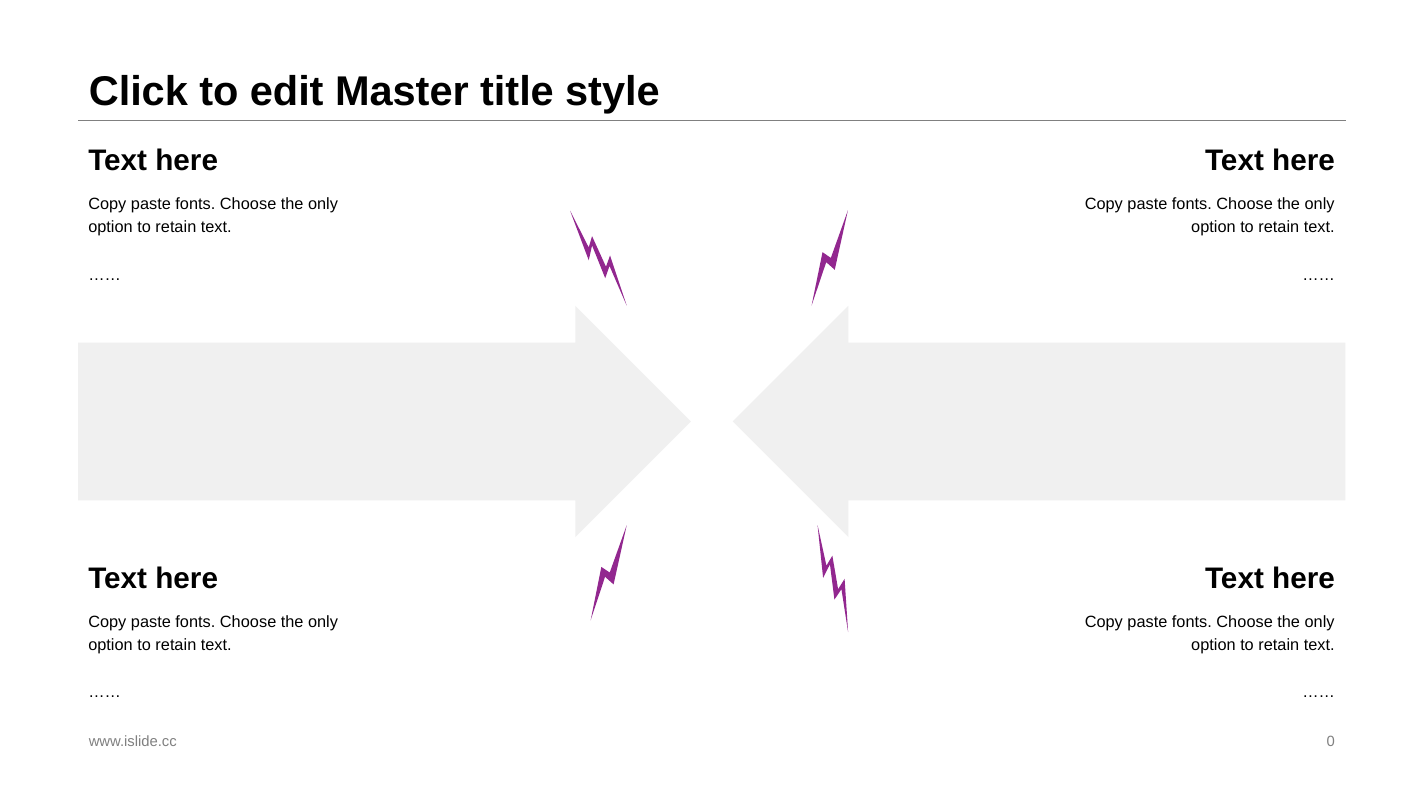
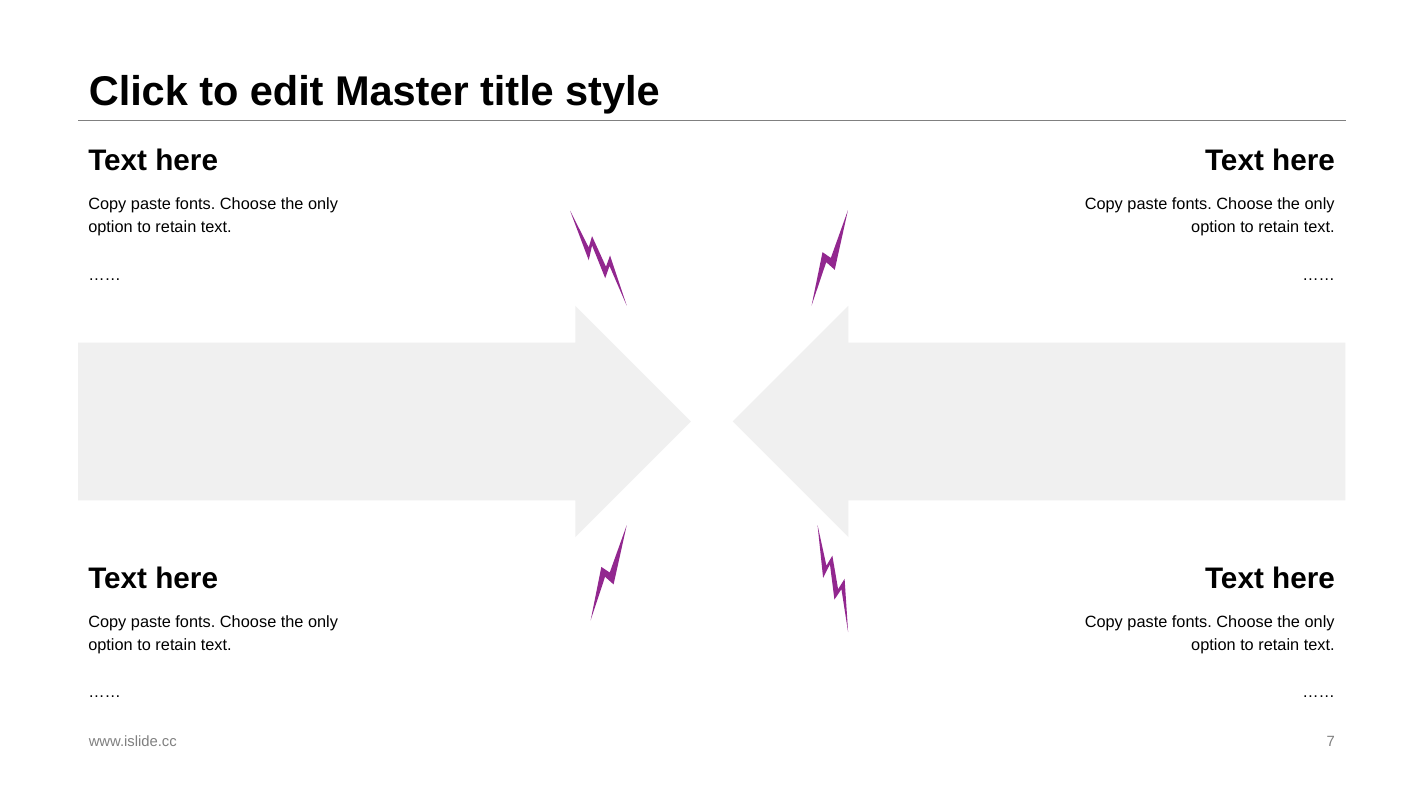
0: 0 -> 7
